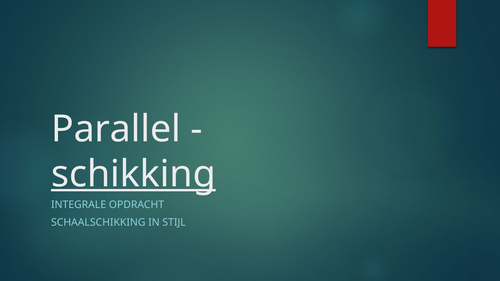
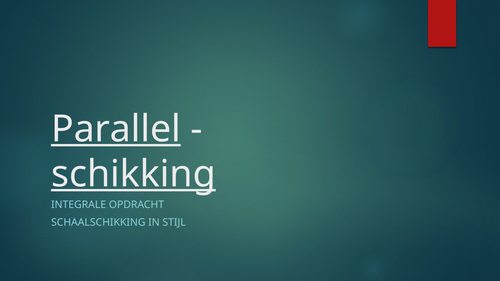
Parallel underline: none -> present
